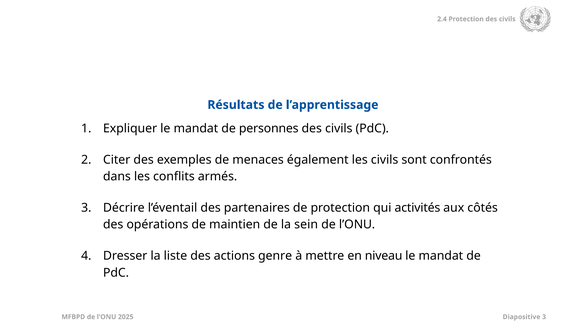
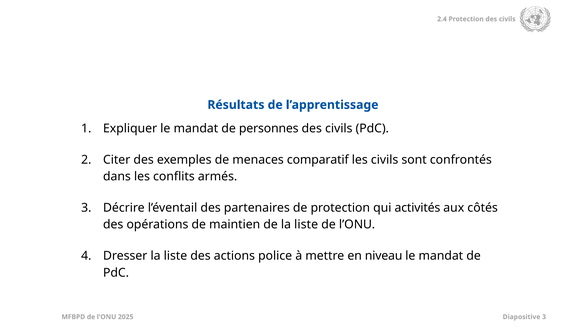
également: également -> comparatif
de la sein: sein -> liste
genre: genre -> police
